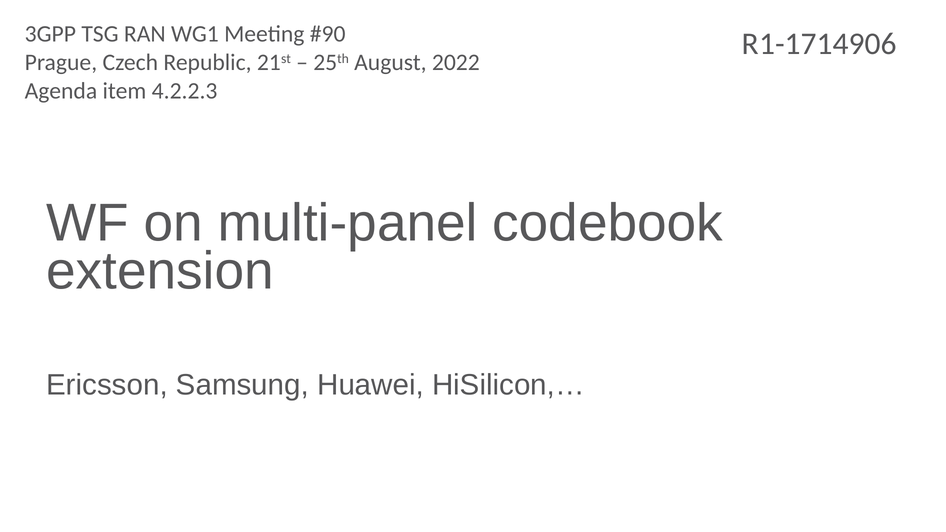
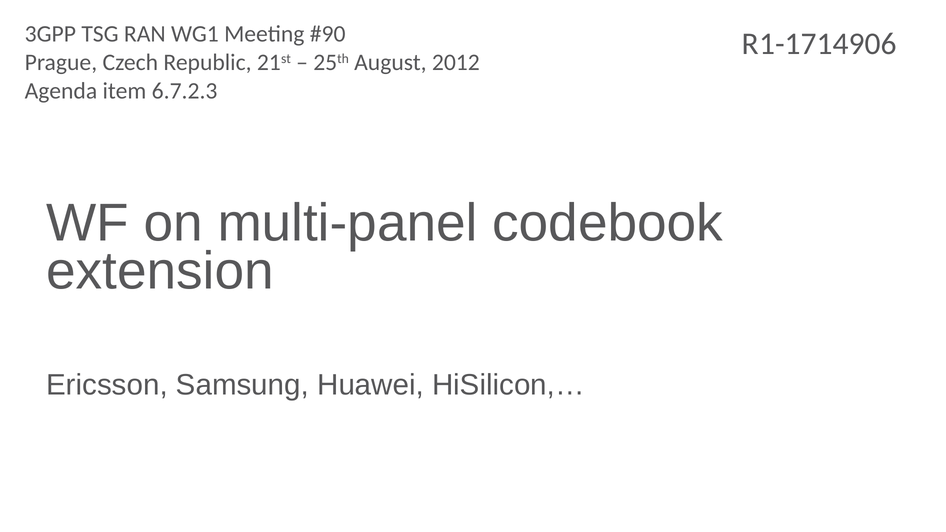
2022: 2022 -> 2012
4.2.2.3: 4.2.2.3 -> 6.7.2.3
